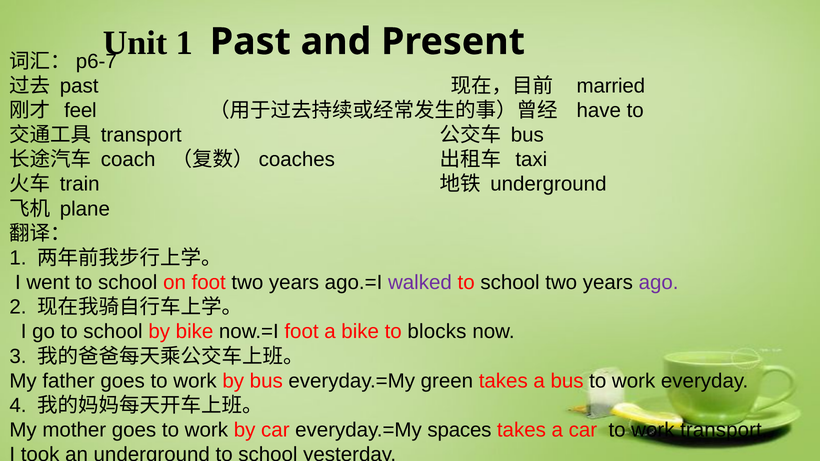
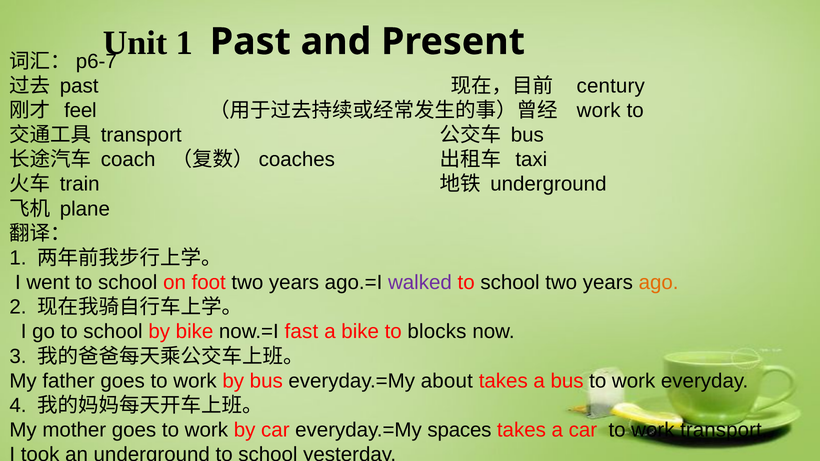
married: married -> century
have at (599, 110): have -> work
ago colour: purple -> orange
now.=I foot: foot -> fast
green: green -> about
